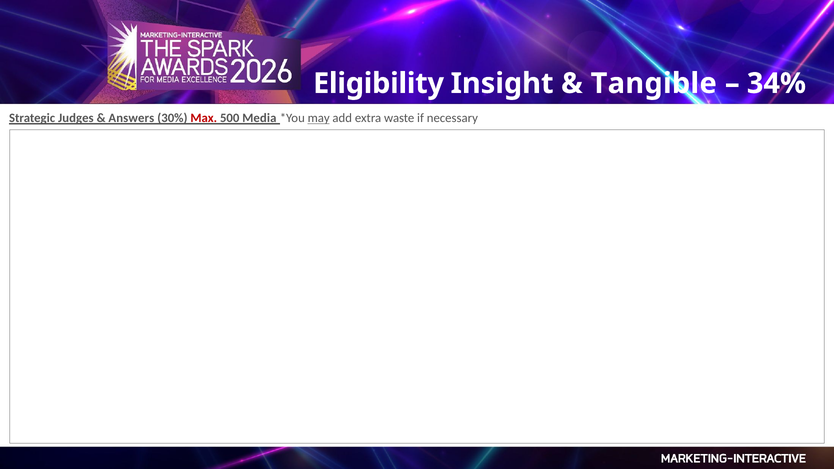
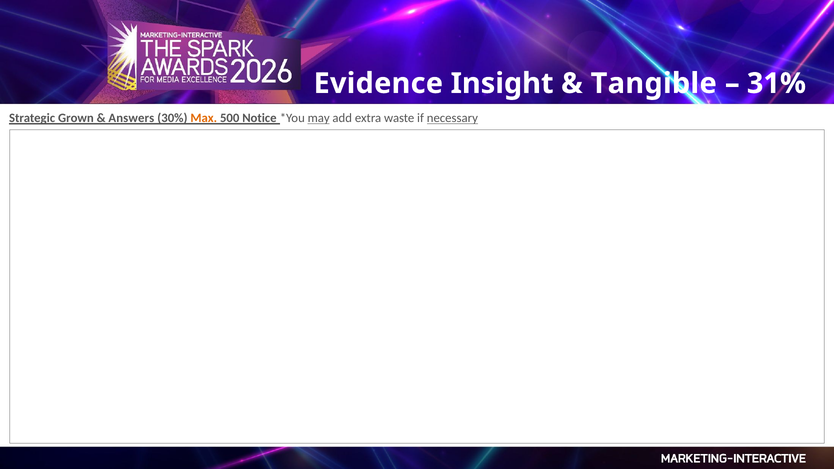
Eligibility: Eligibility -> Evidence
34%: 34% -> 31%
Judges: Judges -> Grown
Max colour: red -> orange
Media: Media -> Notice
necessary underline: none -> present
